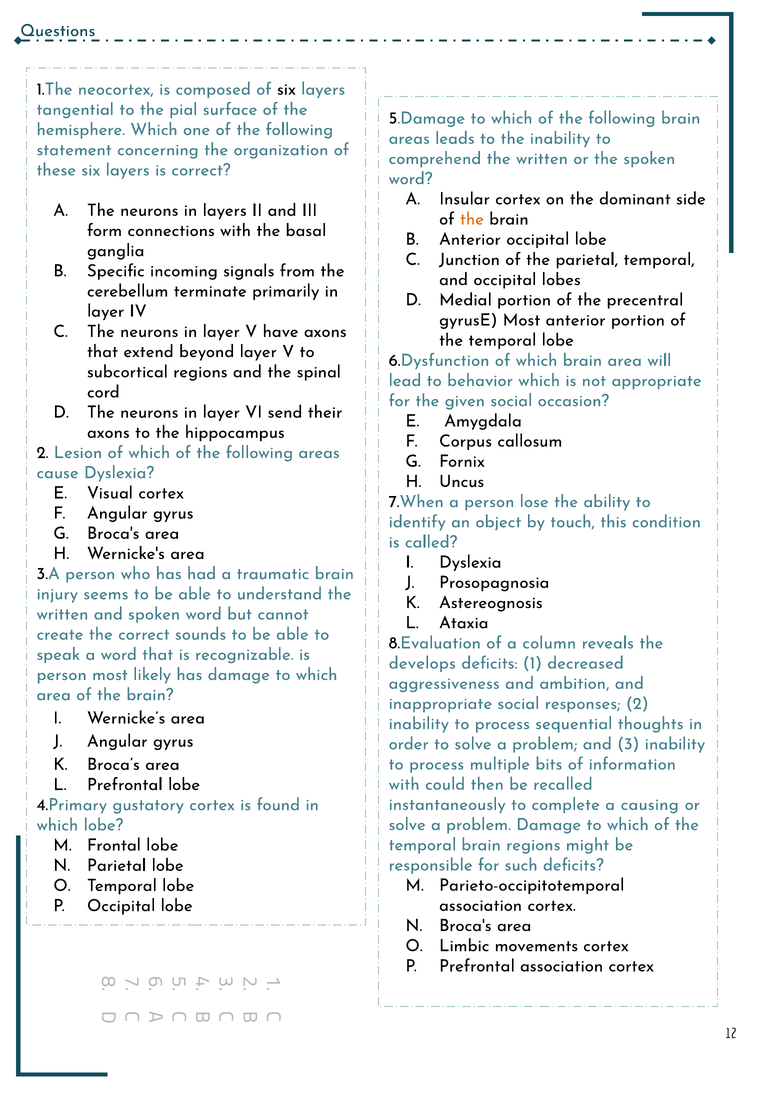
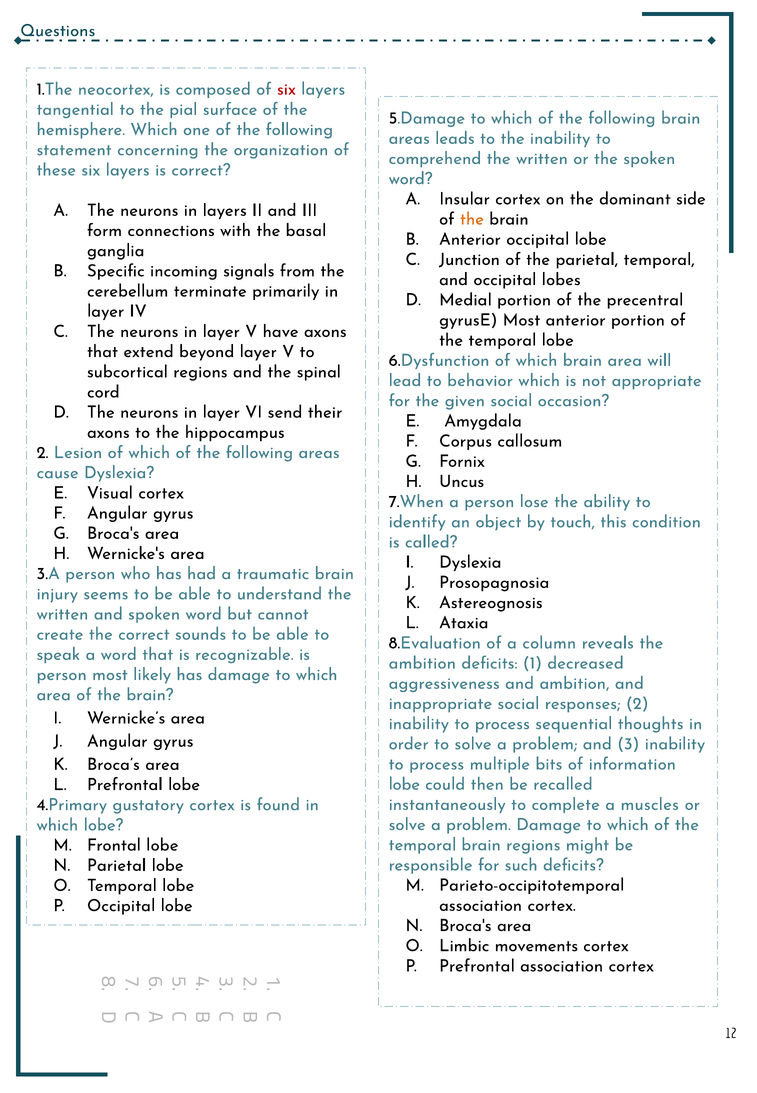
six at (286, 89) colour: black -> red
develops at (422, 663): develops -> ambition
with at (404, 784): with -> lobe
causing: causing -> muscles
